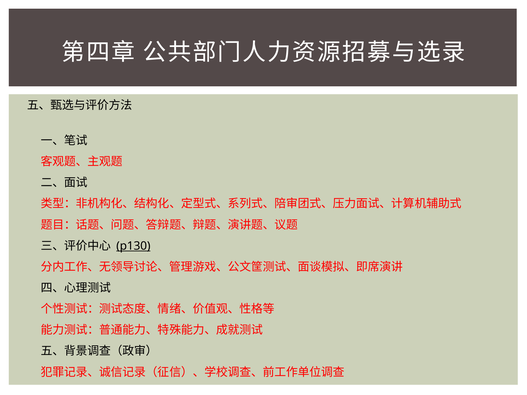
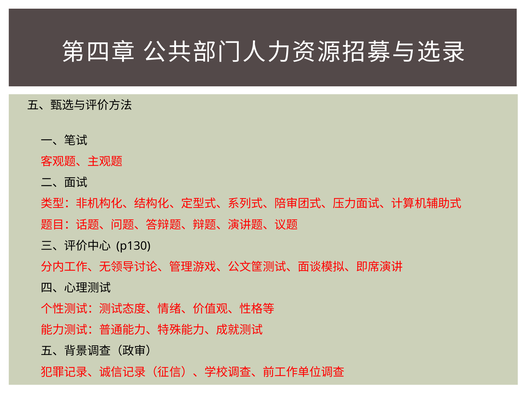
p130 underline: present -> none
